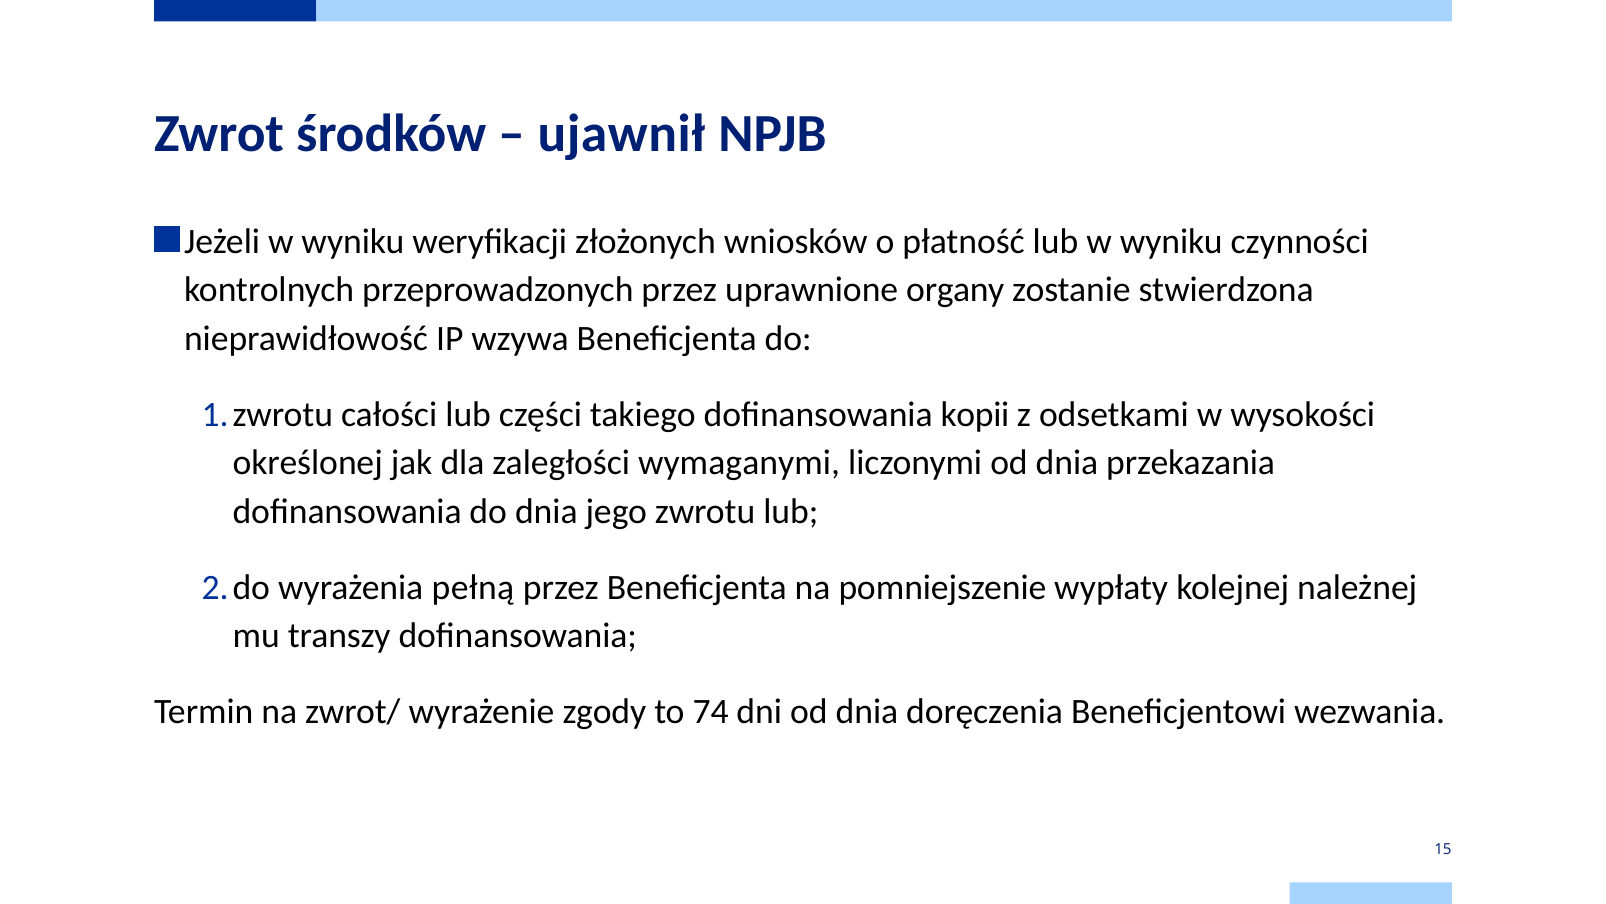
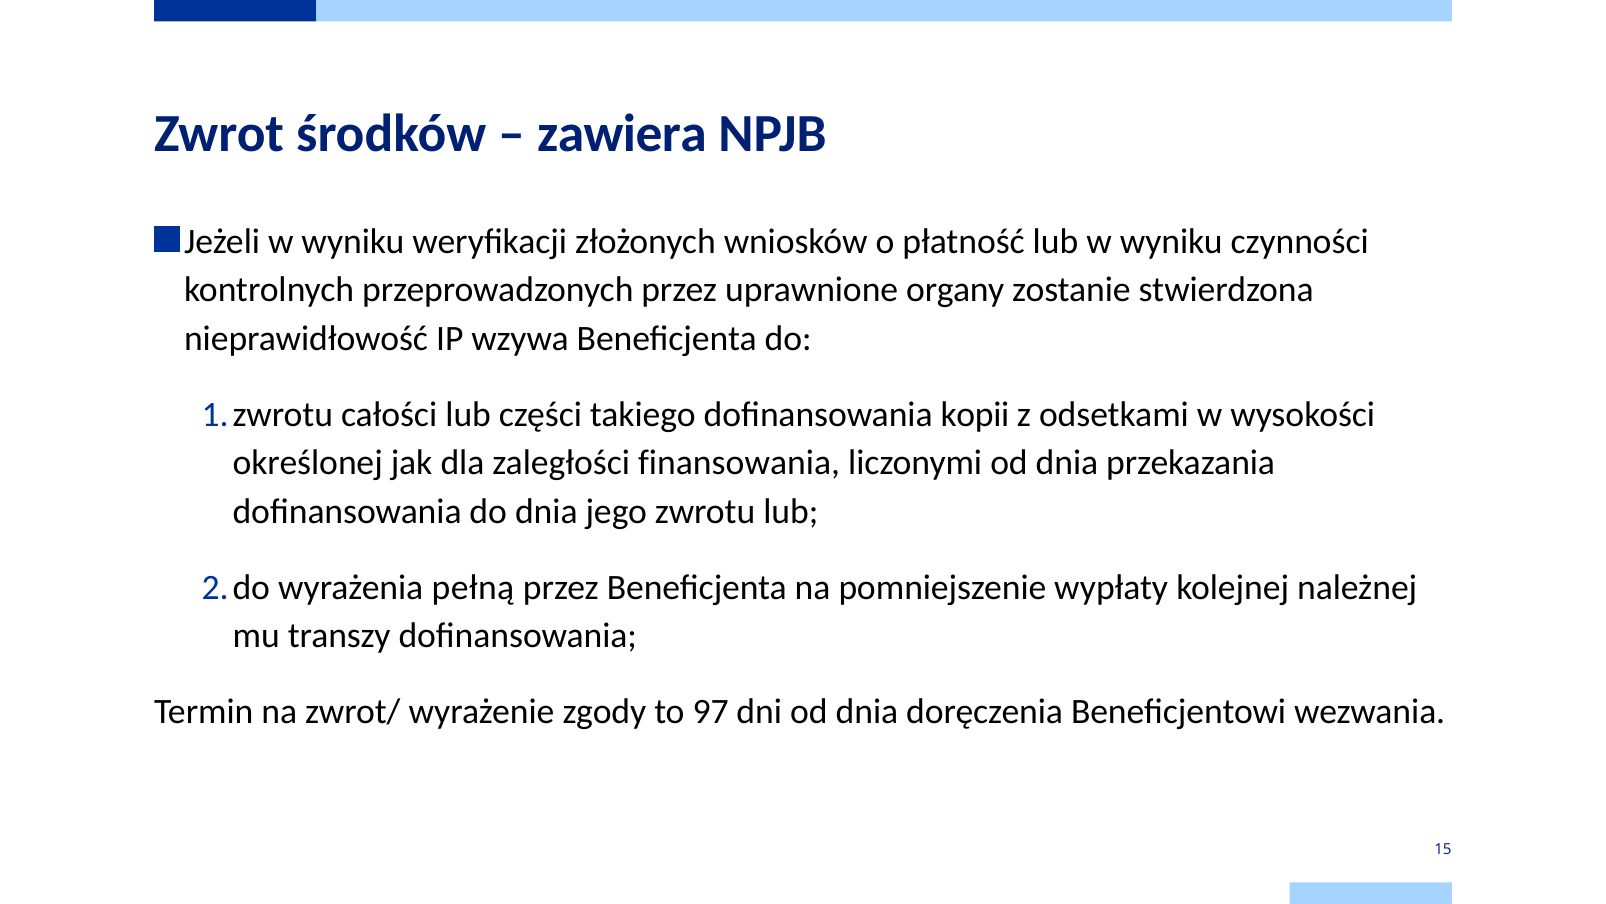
ujawnił: ujawnił -> zawiera
wymaganymi: wymaganymi -> finansowania
74: 74 -> 97
